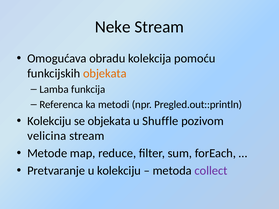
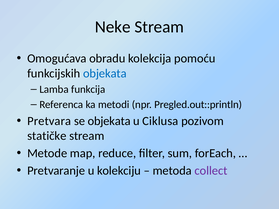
objekata at (105, 73) colour: orange -> blue
Kolekciju at (49, 121): Kolekciju -> Pretvara
Shuffle: Shuffle -> Ciklusa
velicina: velicina -> statičke
